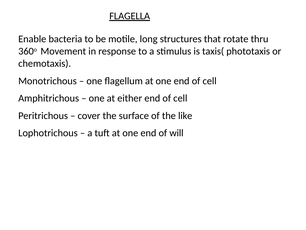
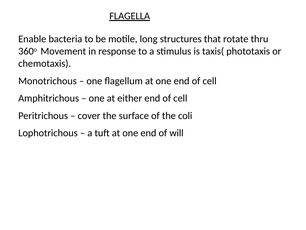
like: like -> coli
